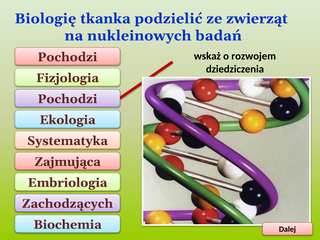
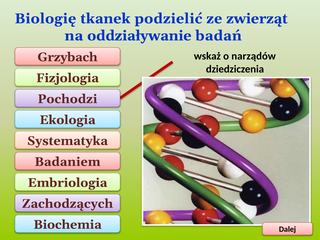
tkanka: tkanka -> tkanek
nukleinowych: nukleinowych -> oddziaływanie
rozwojem: rozwojem -> narządów
Pochodzi at (67, 57): Pochodzi -> Grzybach
Zajmująca: Zajmująca -> Badaniem
